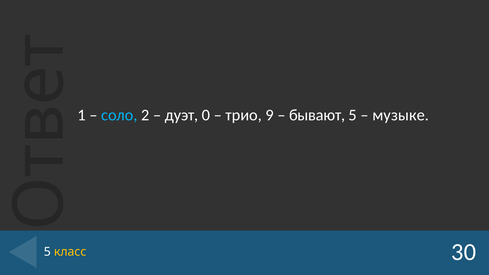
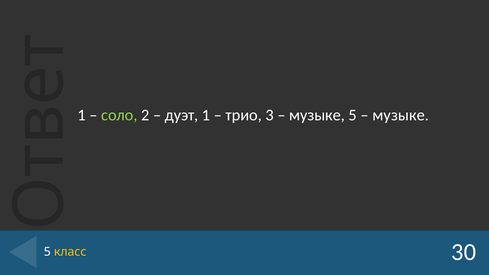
соло colour: light blue -> light green
дуэт 0: 0 -> 1
9: 9 -> 3
бывают at (317, 115): бывают -> музыке
